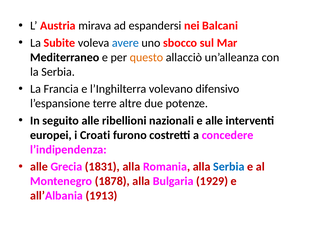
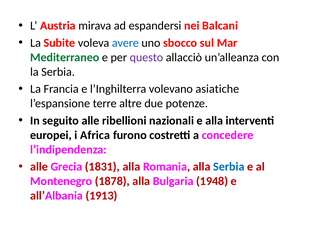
Mediterraneo colour: black -> green
questo colour: orange -> purple
difensivo: difensivo -> asiatiche
e alle: alle -> alla
Croati: Croati -> Africa
1929: 1929 -> 1948
